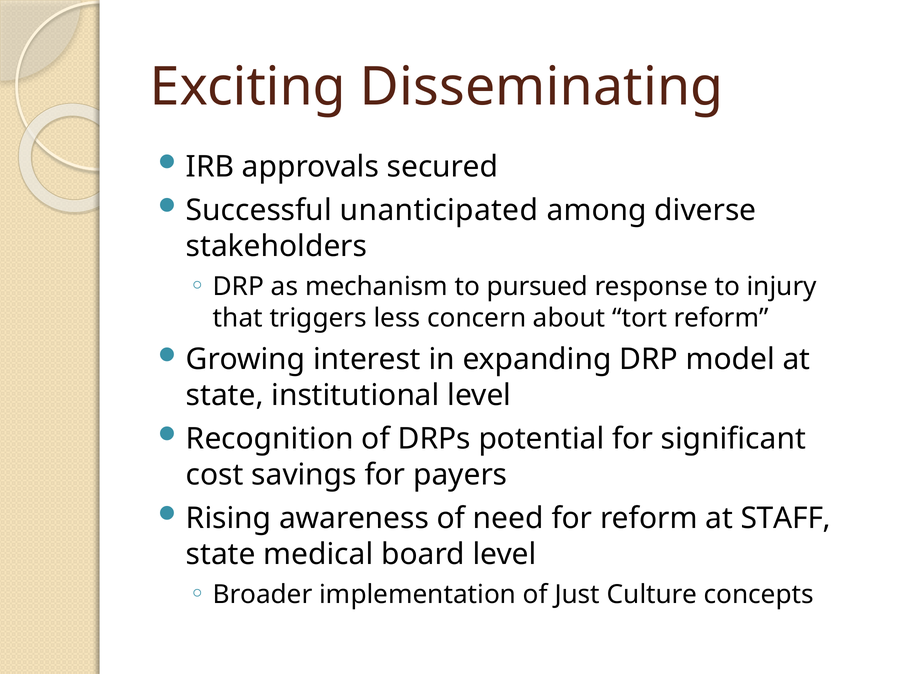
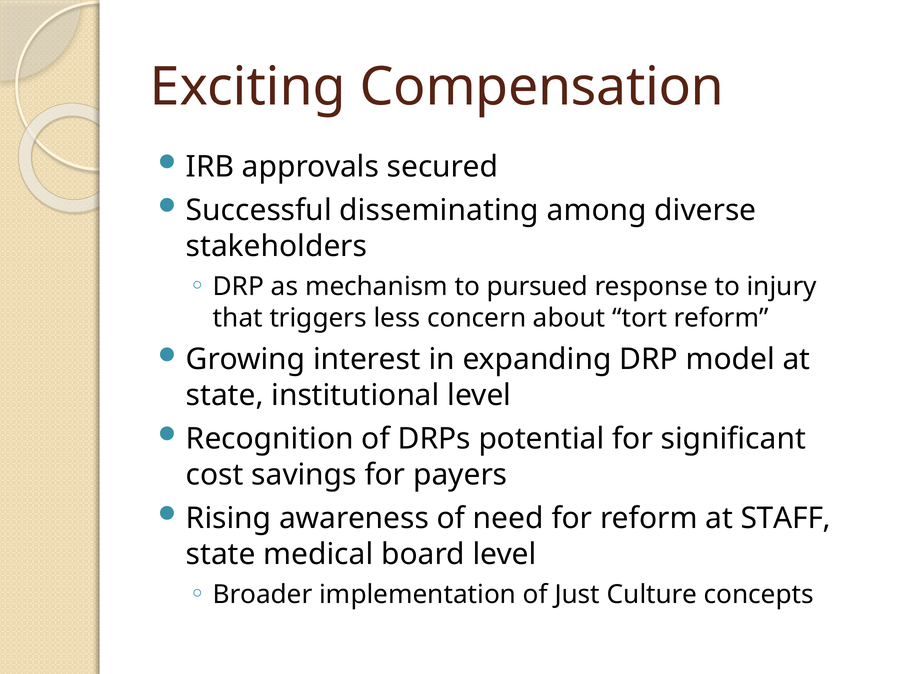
Disseminating: Disseminating -> Compensation
unanticipated: unanticipated -> disseminating
